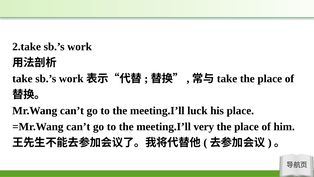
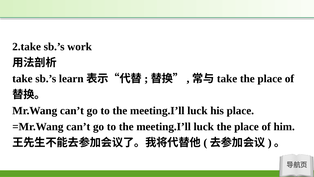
take sb.’s work: work -> learn
very at (204, 126): very -> luck
